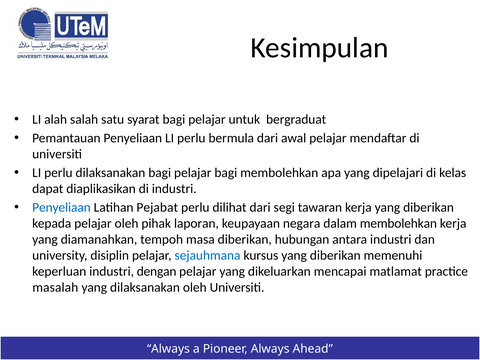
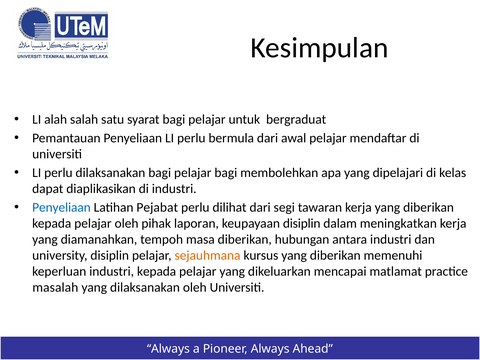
keupayaan negara: negara -> disiplin
dalam membolehkan: membolehkan -> meningkatkan
sejauhmana colour: blue -> orange
industri dengan: dengan -> kepada
